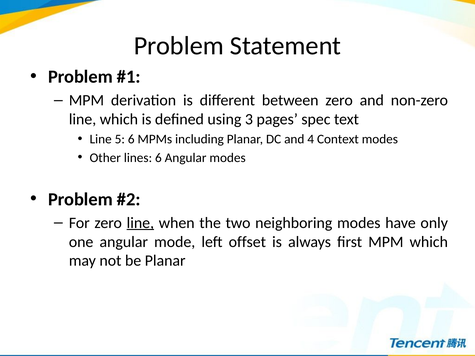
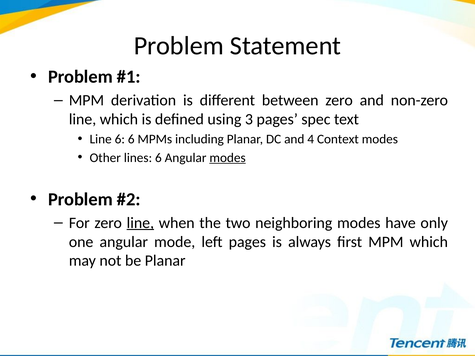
Line 5: 5 -> 6
modes at (228, 158) underline: none -> present
left offset: offset -> pages
